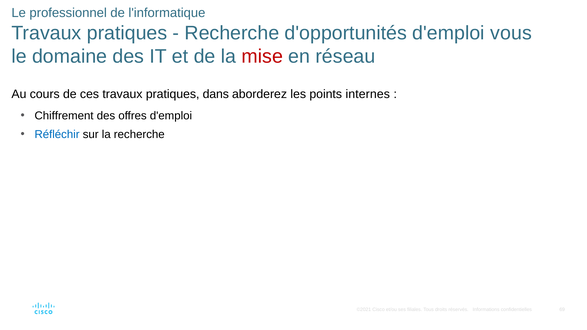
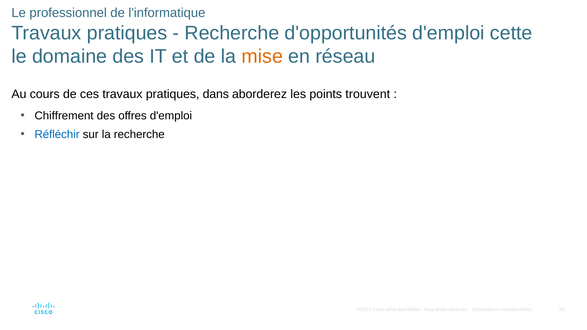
vous: vous -> cette
mise colour: red -> orange
internes: internes -> trouvent
